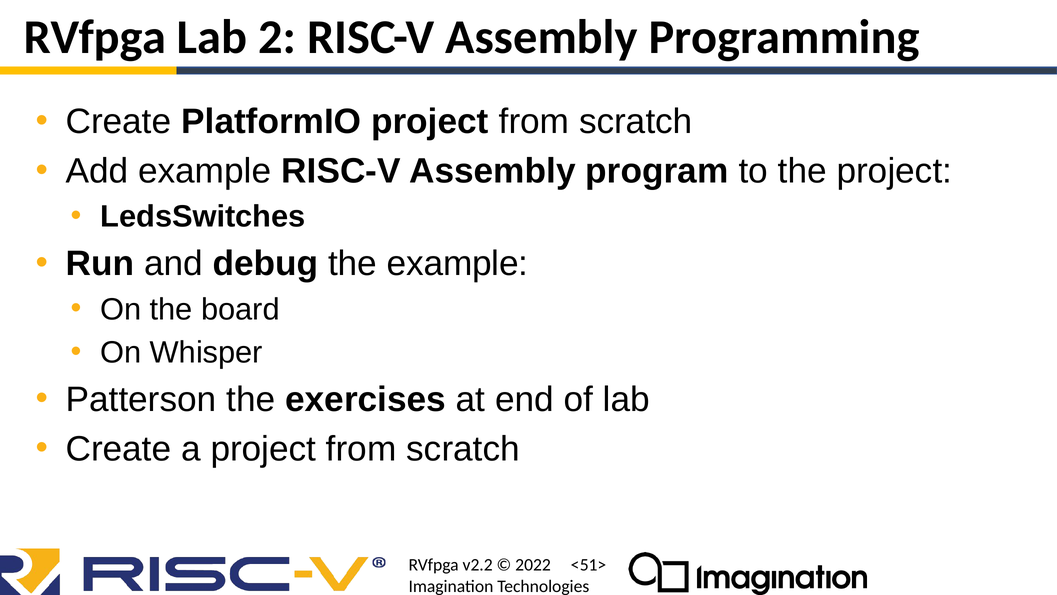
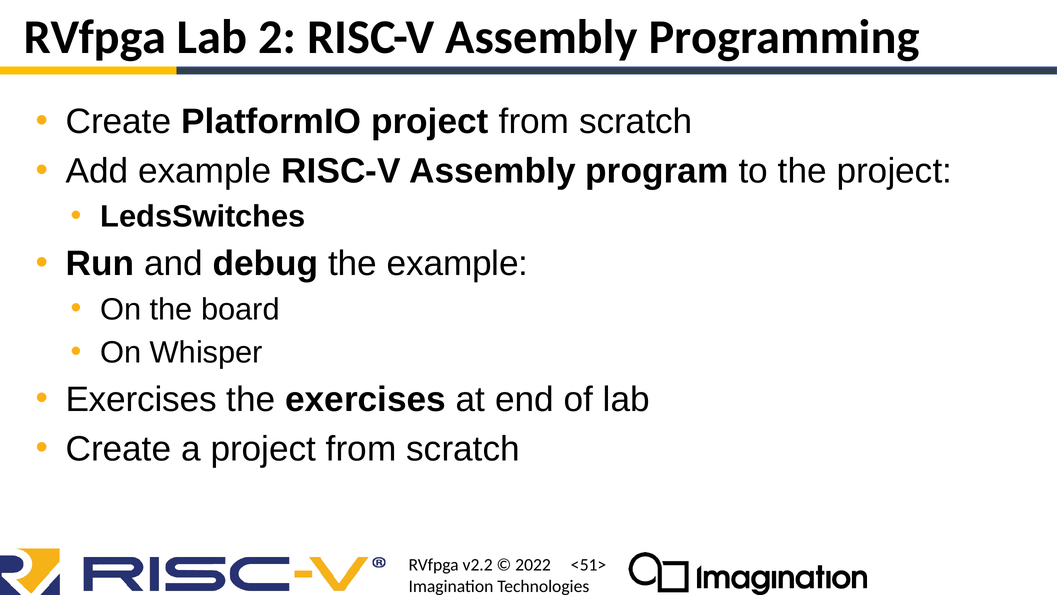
Patterson at (141, 399): Patterson -> Exercises
